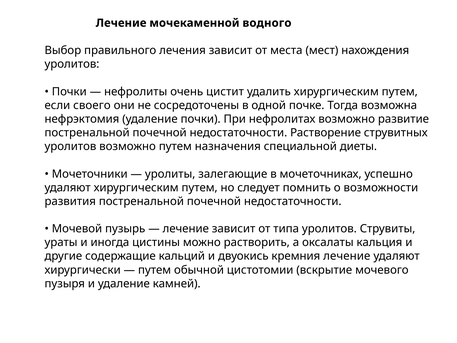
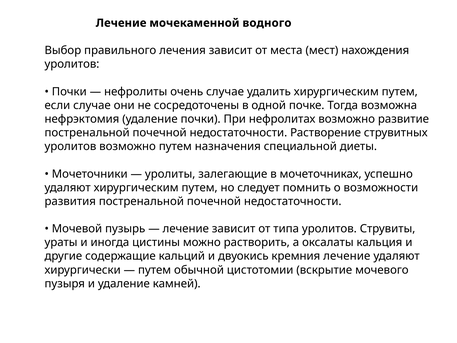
очень цистит: цистит -> случае
если своего: своего -> случае
